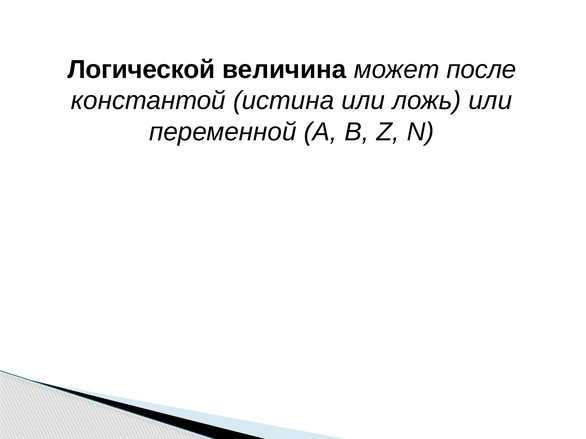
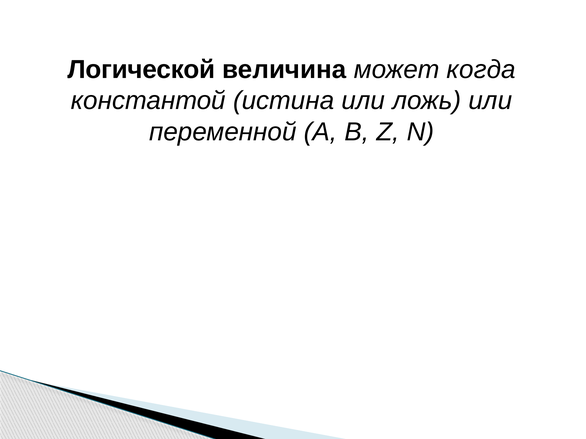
после: после -> когда
